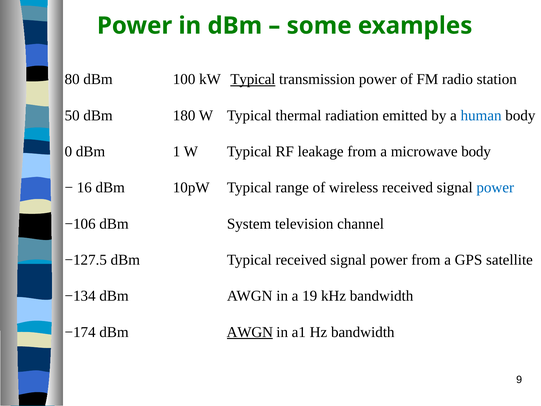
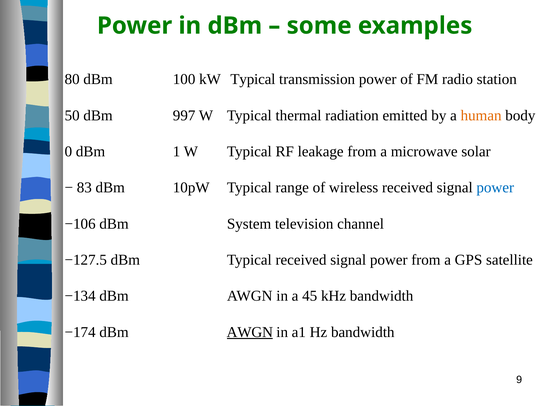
Typical at (253, 79) underline: present -> none
180: 180 -> 997
human colour: blue -> orange
microwave body: body -> solar
16: 16 -> 83
19: 19 -> 45
